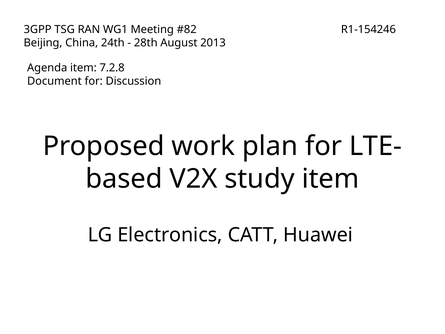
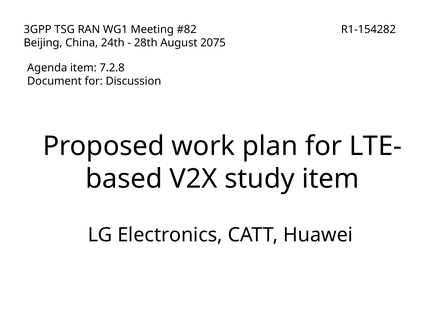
R1-154246: R1-154246 -> R1-154282
2013: 2013 -> 2075
